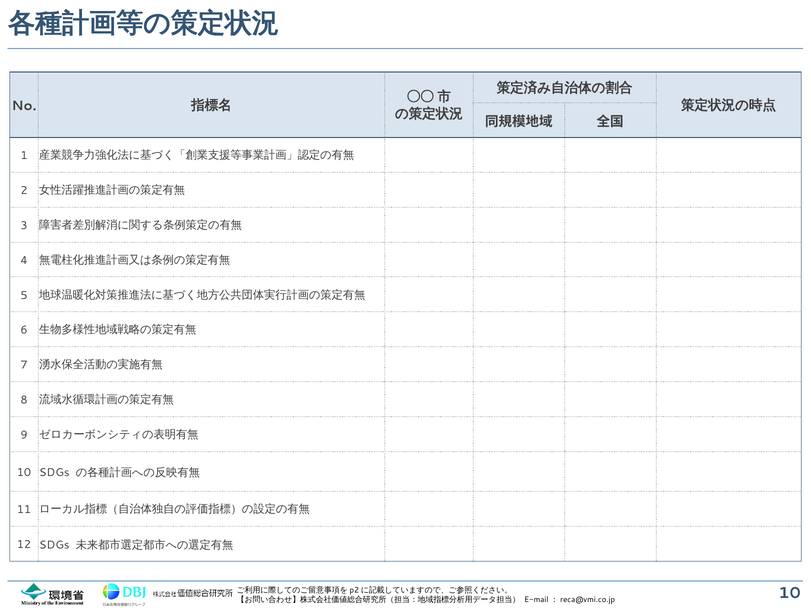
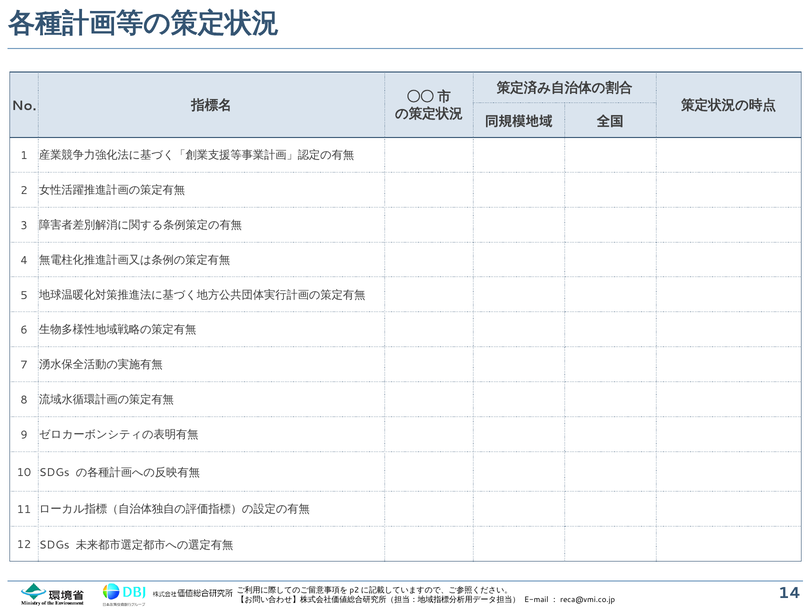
10 at (790, 593): 10 -> 14
